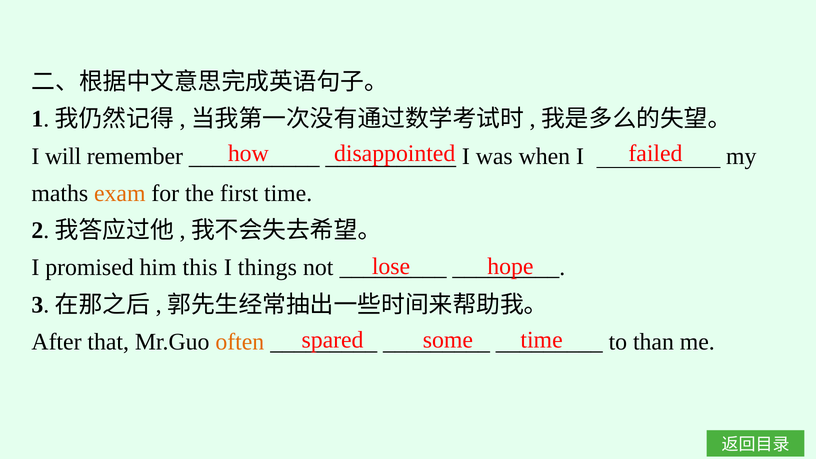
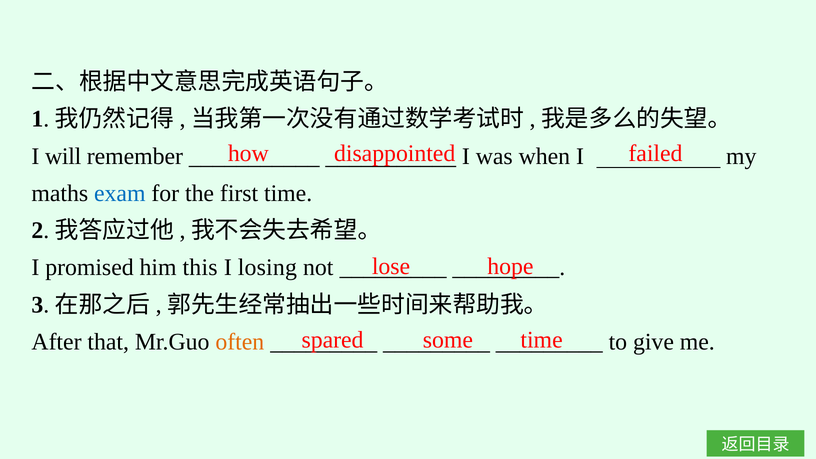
exam colour: orange -> blue
things: things -> losing
than: than -> give
